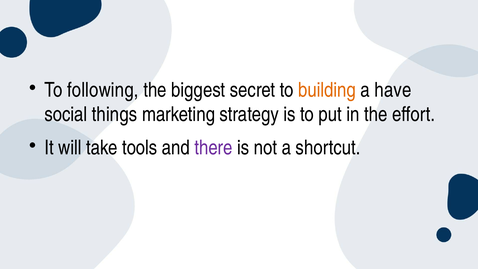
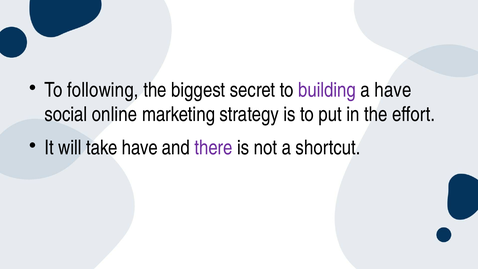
building colour: orange -> purple
things: things -> online
take tools: tools -> have
